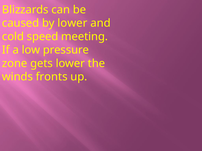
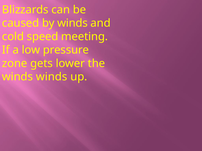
by lower: lower -> winds
winds fronts: fronts -> winds
